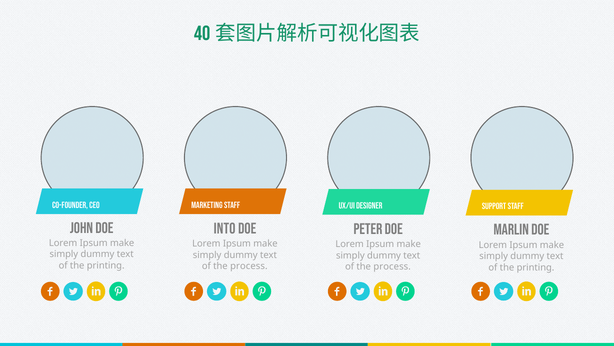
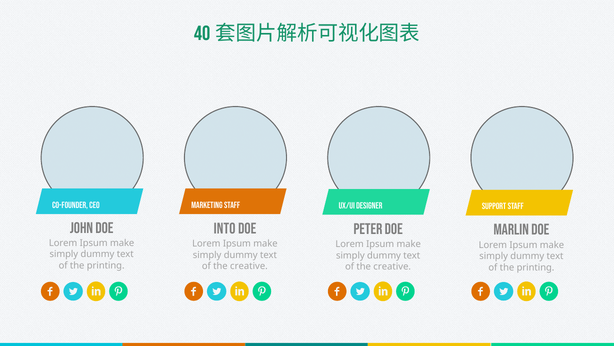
process at (249, 266): process -> creative
process at (392, 266): process -> creative
